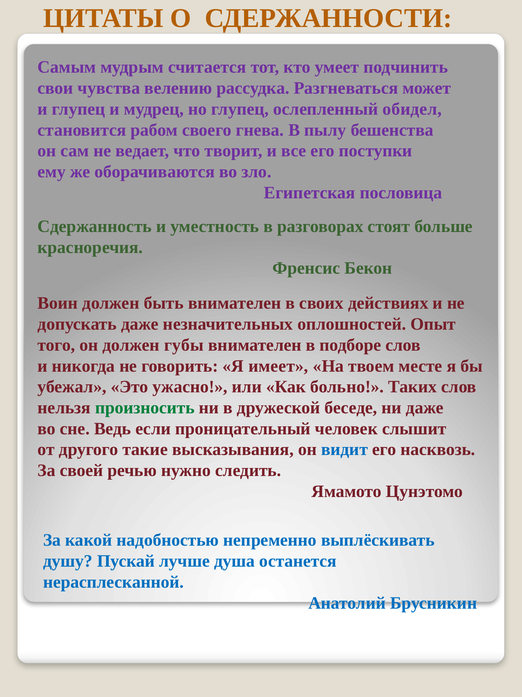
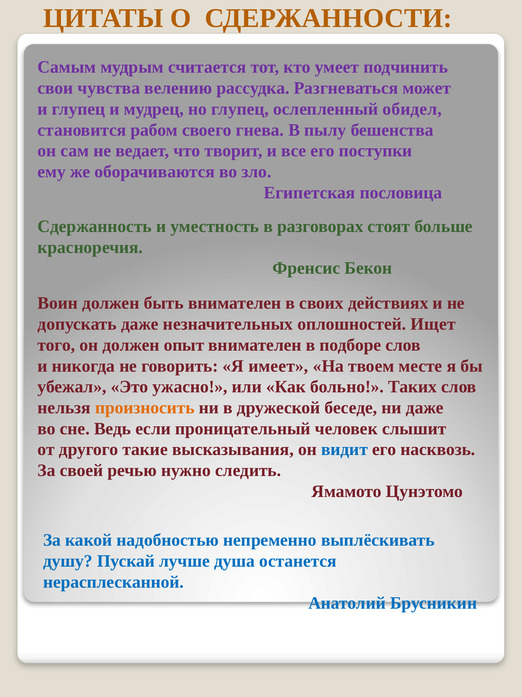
Опыт: Опыт -> Ищет
губы: губы -> опыт
произносить colour: green -> orange
